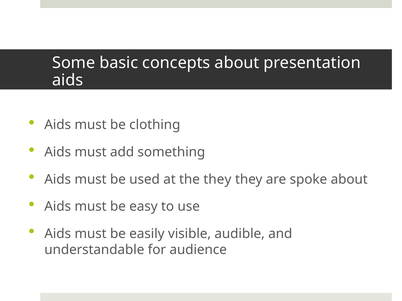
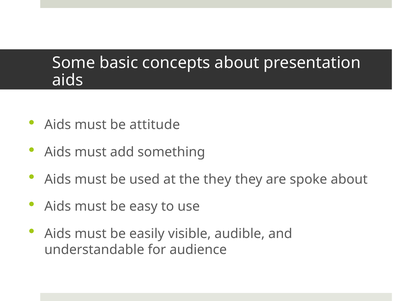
clothing: clothing -> attitude
